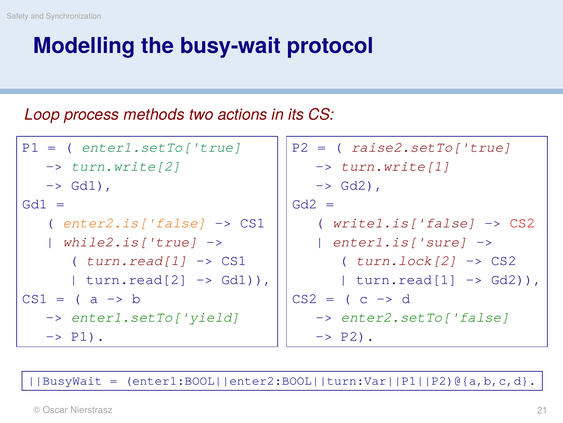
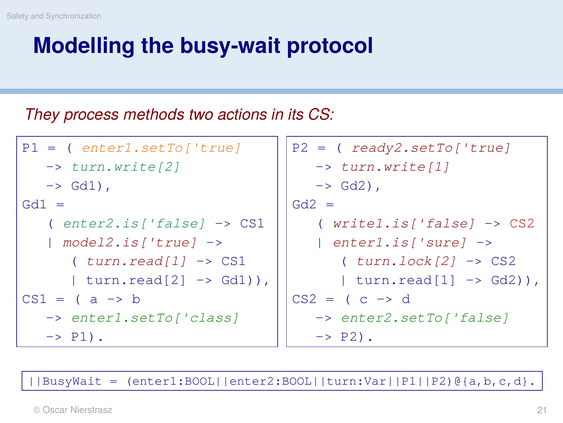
Loop: Loop -> They
enter1.setTo['true colour: green -> orange
raise2.setTo['true: raise2.setTo['true -> ready2.setTo['true
enter2.is['false colour: orange -> green
while2.is['true: while2.is['true -> model2.is['true
enter1.setTo['yield: enter1.setTo['yield -> enter1.setTo['class
